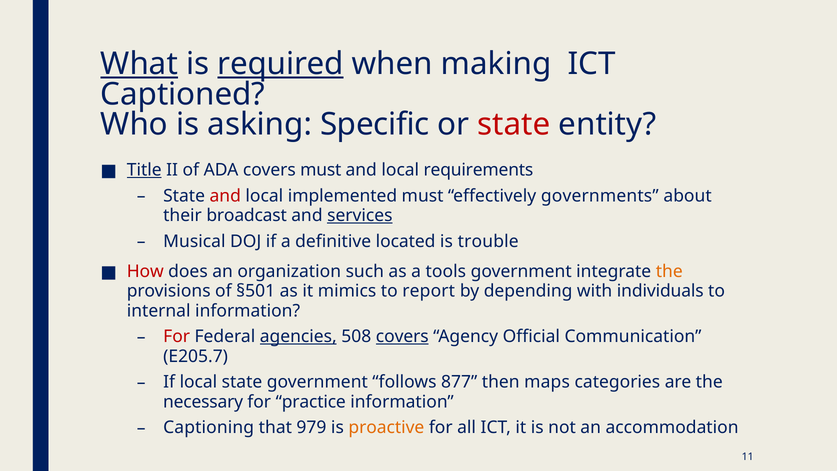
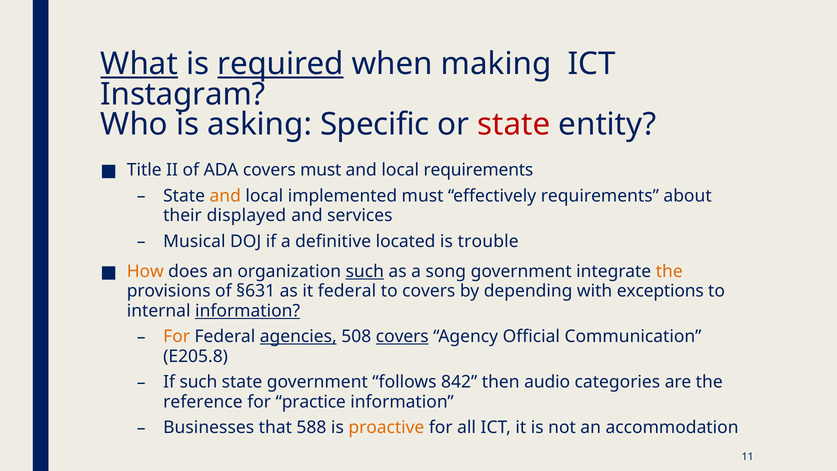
Captioned: Captioned -> Instagram
Title underline: present -> none
and at (225, 196) colour: red -> orange
effectively governments: governments -> requirements
broadcast: broadcast -> displayed
services underline: present -> none
How colour: red -> orange
such at (365, 271) underline: none -> present
tools: tools -> song
§501: §501 -> §631
it mimics: mimics -> federal
to report: report -> covers
individuals: individuals -> exceptions
information at (248, 311) underline: none -> present
For at (177, 337) colour: red -> orange
E205.7: E205.7 -> E205.8
If local: local -> such
877: 877 -> 842
maps: maps -> audio
necessary: necessary -> reference
Captioning: Captioning -> Businesses
979: 979 -> 588
